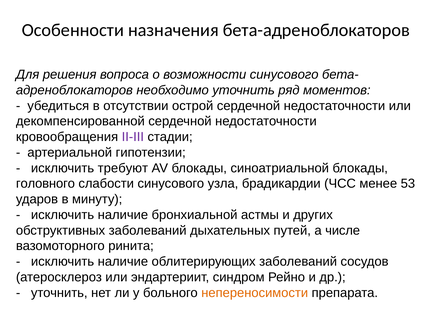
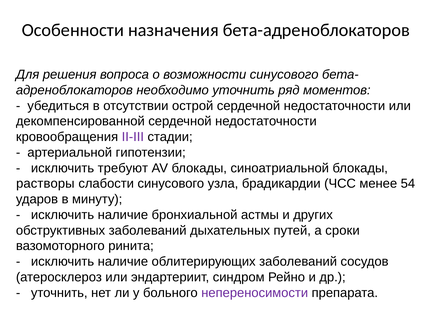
головного: головного -> растворы
53: 53 -> 54
числе: числе -> сроки
непереносимости colour: orange -> purple
